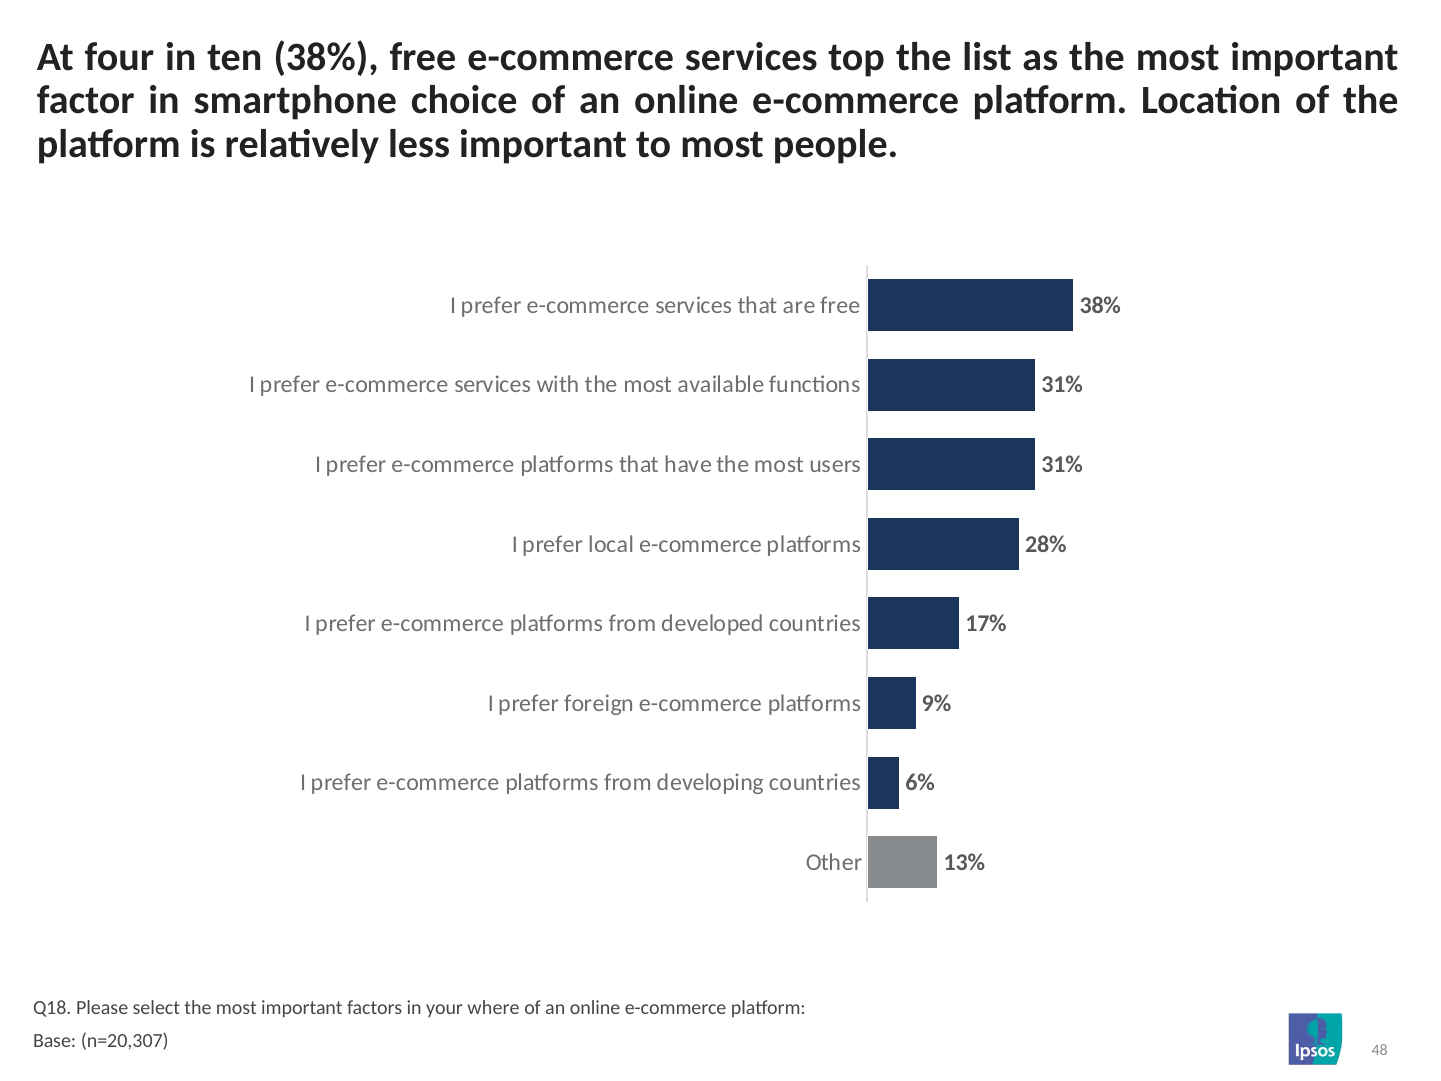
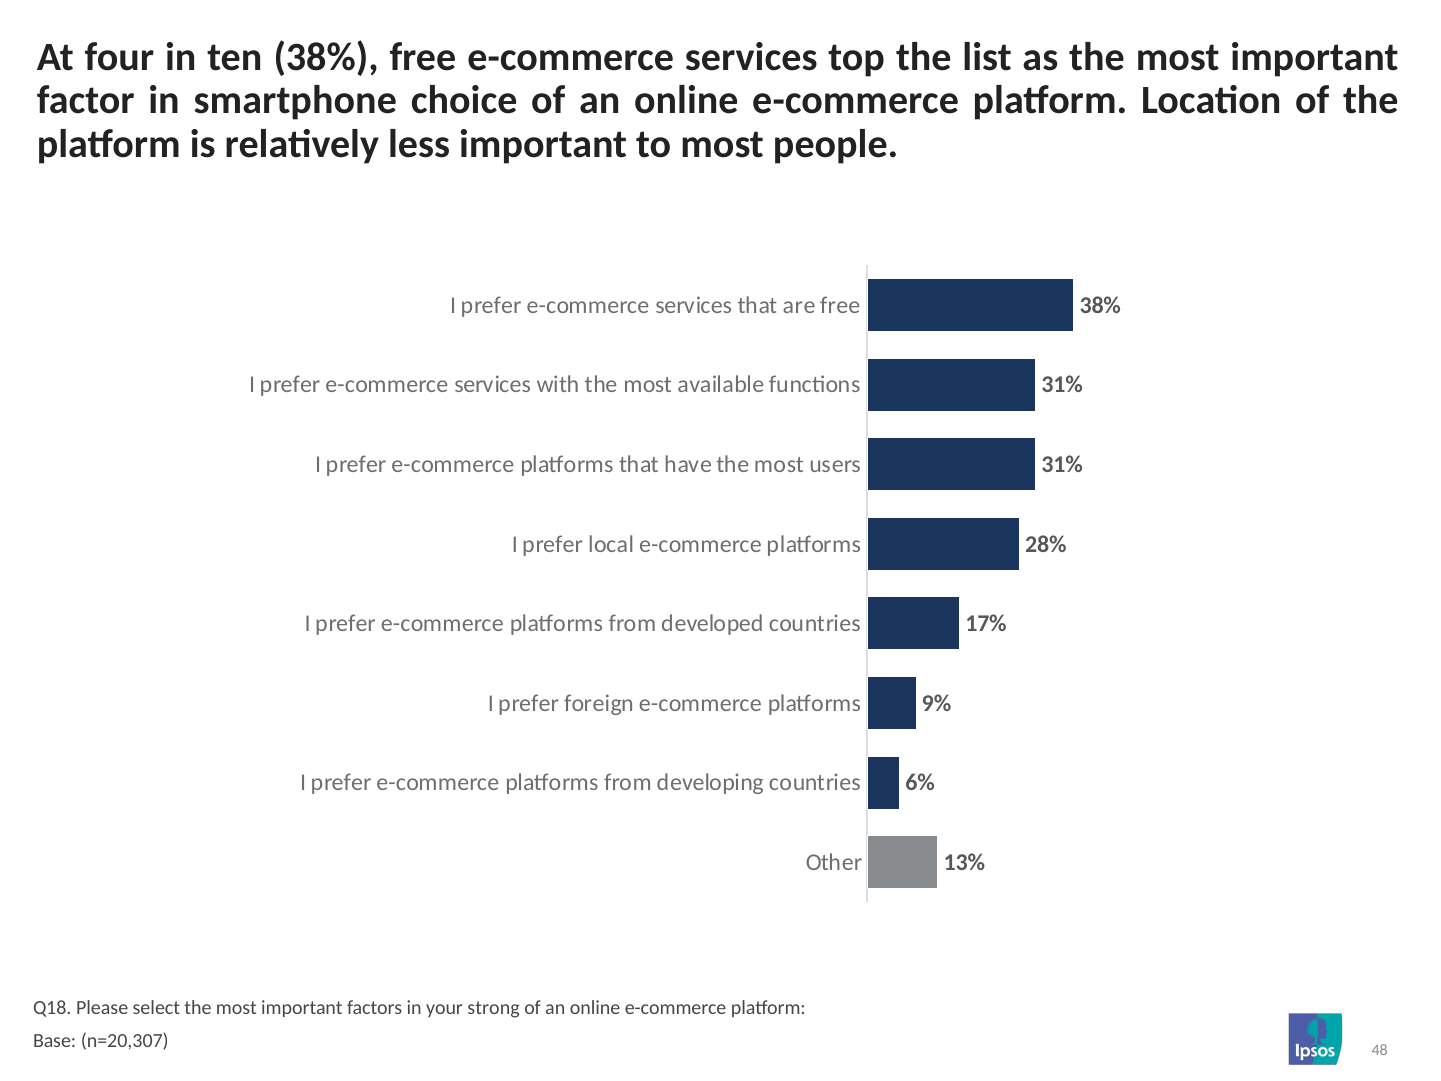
where: where -> strong
